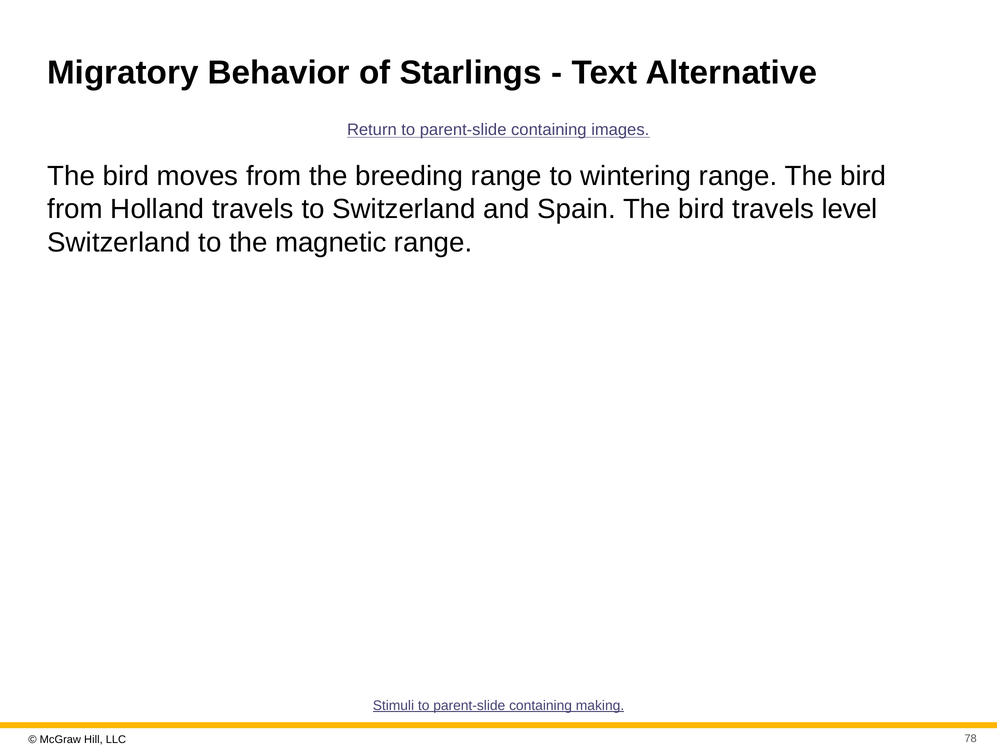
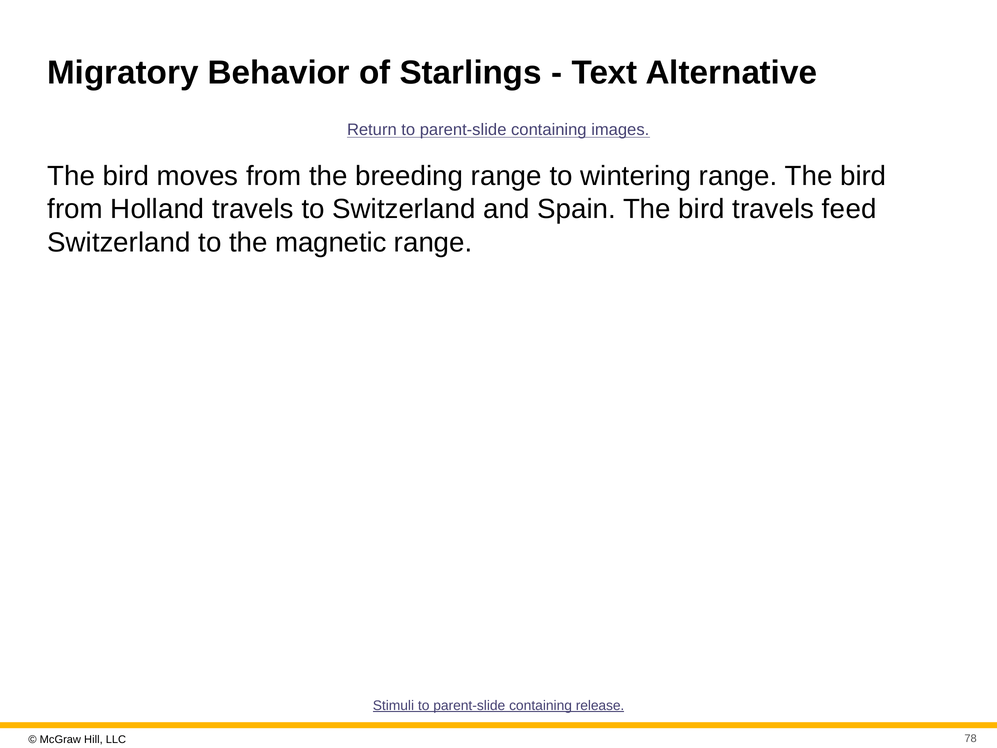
level: level -> feed
making: making -> release
